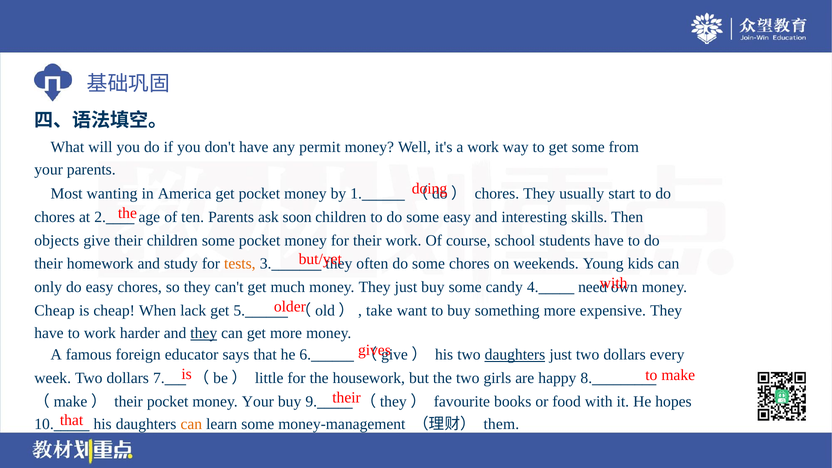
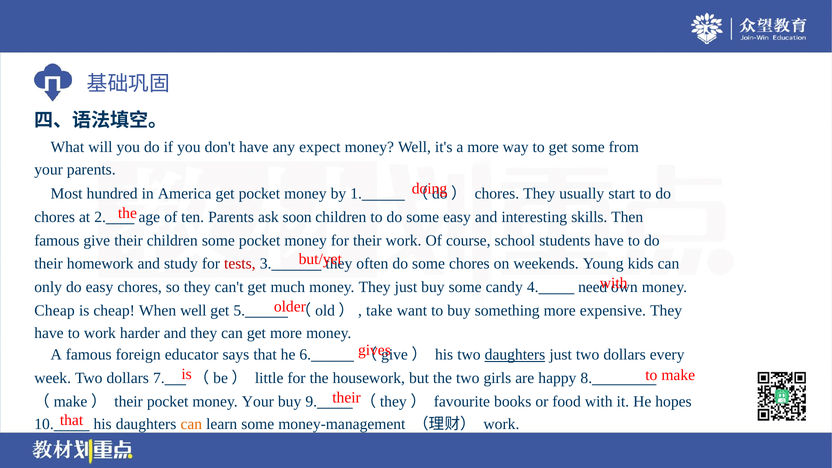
permit: permit -> expect
a work: work -> more
wanting: wanting -> hundred
objects at (57, 240): objects -> famous
tests colour: orange -> red
When lack: lack -> well
they at (204, 333) underline: present -> none
them at (501, 424): them -> work
